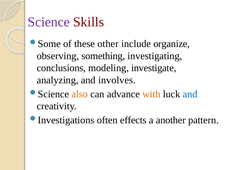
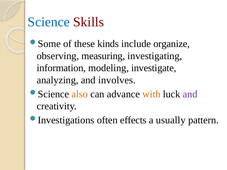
Science colour: purple -> blue
other: other -> kinds
something: something -> measuring
conclusions: conclusions -> information
and at (190, 94) colour: blue -> purple
another: another -> usually
